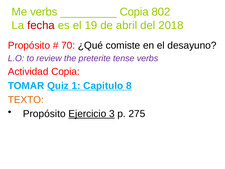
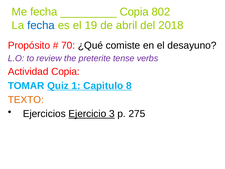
Me verbs: verbs -> fecha
fecha at (41, 25) colour: red -> blue
Propósito at (44, 114): Propósito -> Ejercicios
